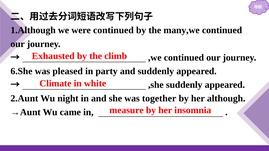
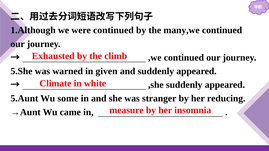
6.She: 6.She -> 5.She
pleased: pleased -> warned
party: party -> given
2.Aunt: 2.Aunt -> 5.Aunt
night: night -> some
together: together -> stranger
although: although -> reducing
